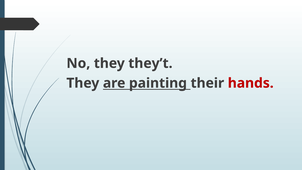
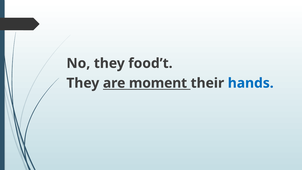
they’t: they’t -> food’t
painting: painting -> moment
hands colour: red -> blue
